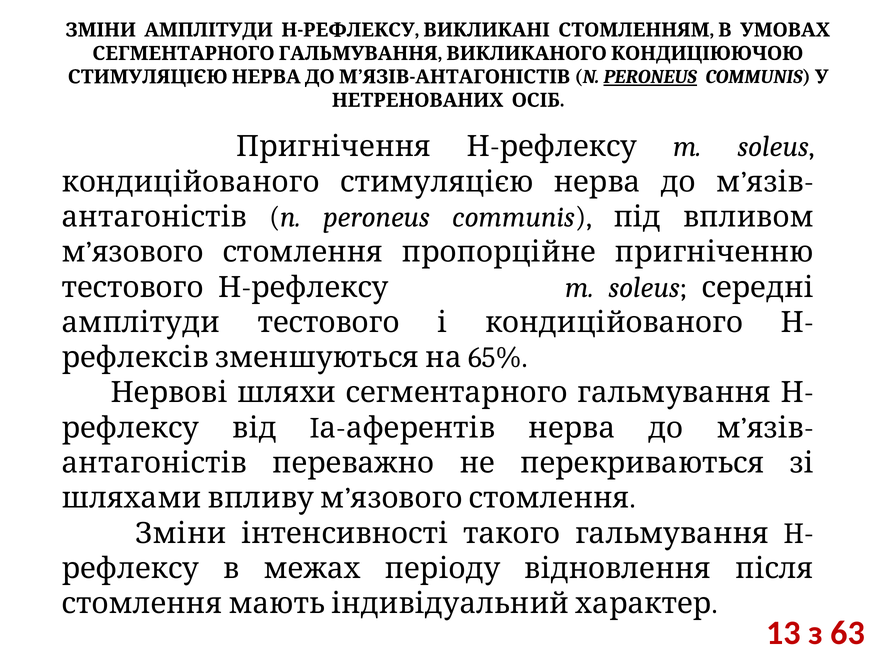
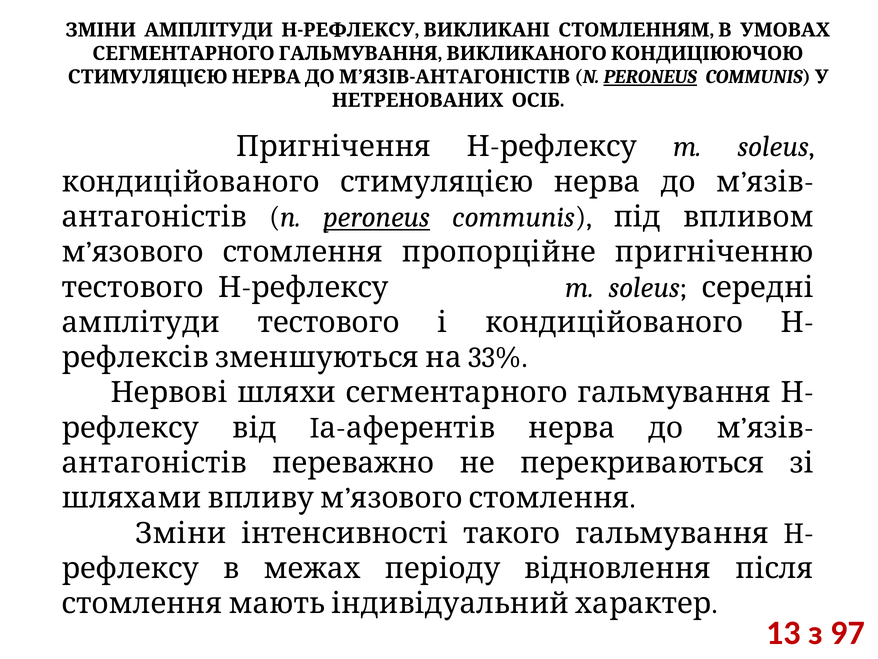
peroneus at (377, 217) underline: none -> present
65%: 65% -> 33%
63: 63 -> 97
